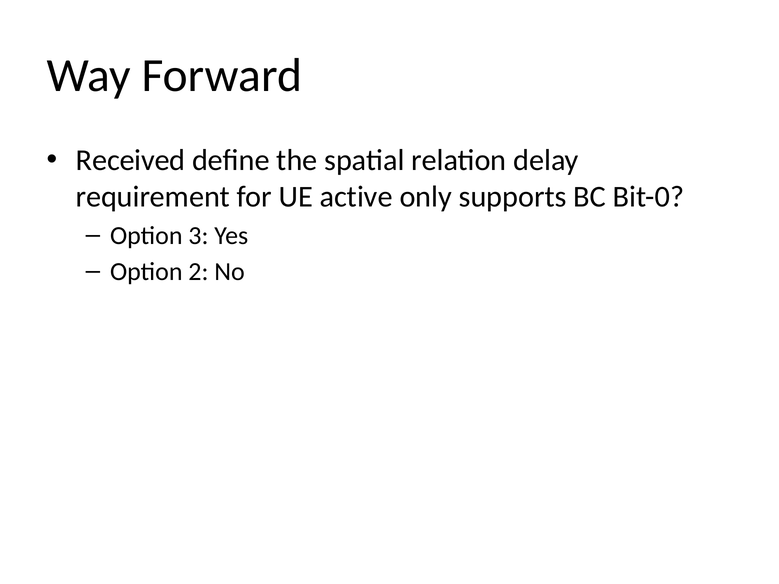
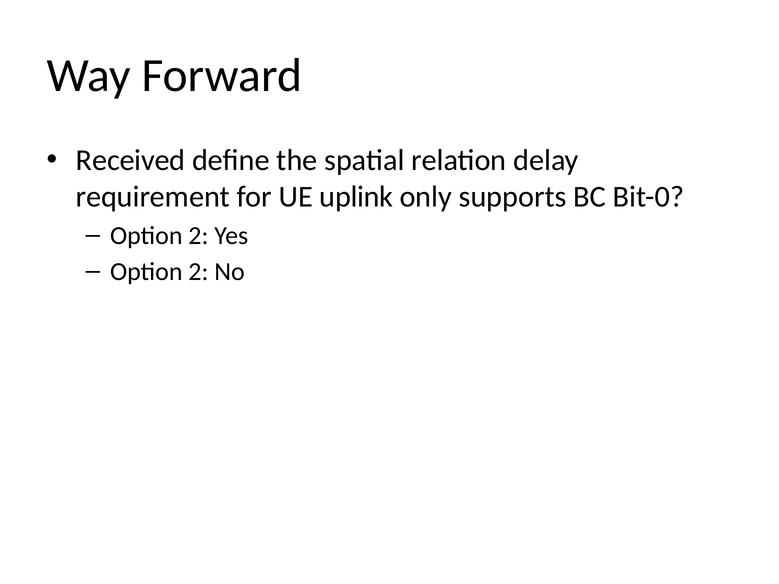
active: active -> uplink
3 at (198, 236): 3 -> 2
